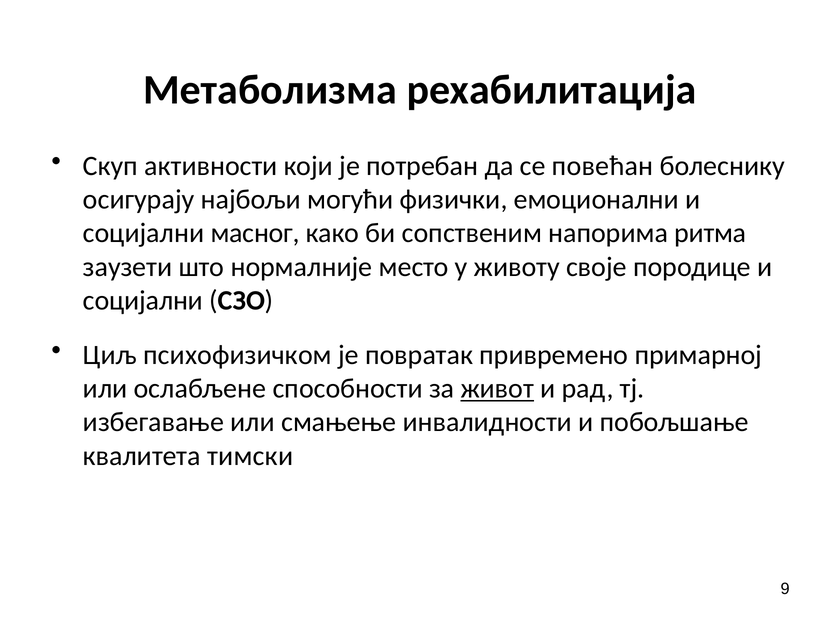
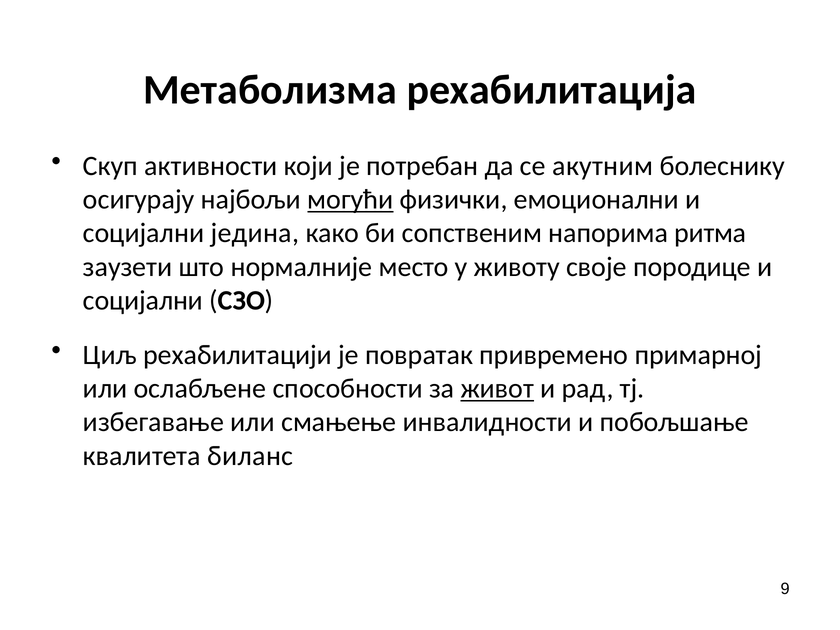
повећан: повећан -> акутним
могући underline: none -> present
масног: масног -> једина
психофизичком: психофизичком -> рехабилитацији
тимски: тимски -> биланс
